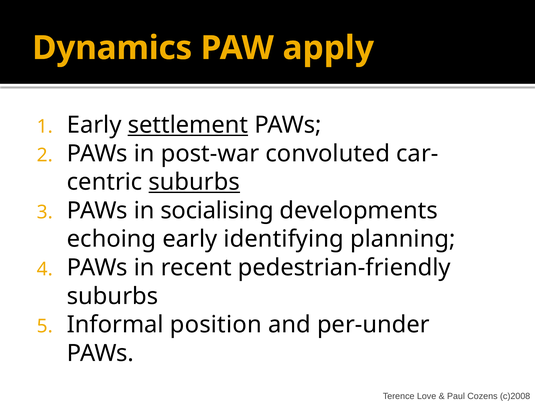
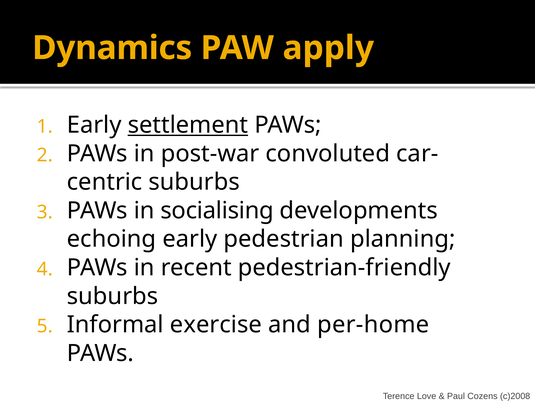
suburbs at (194, 182) underline: present -> none
identifying: identifying -> pedestrian
position: position -> exercise
per-under: per-under -> per-home
